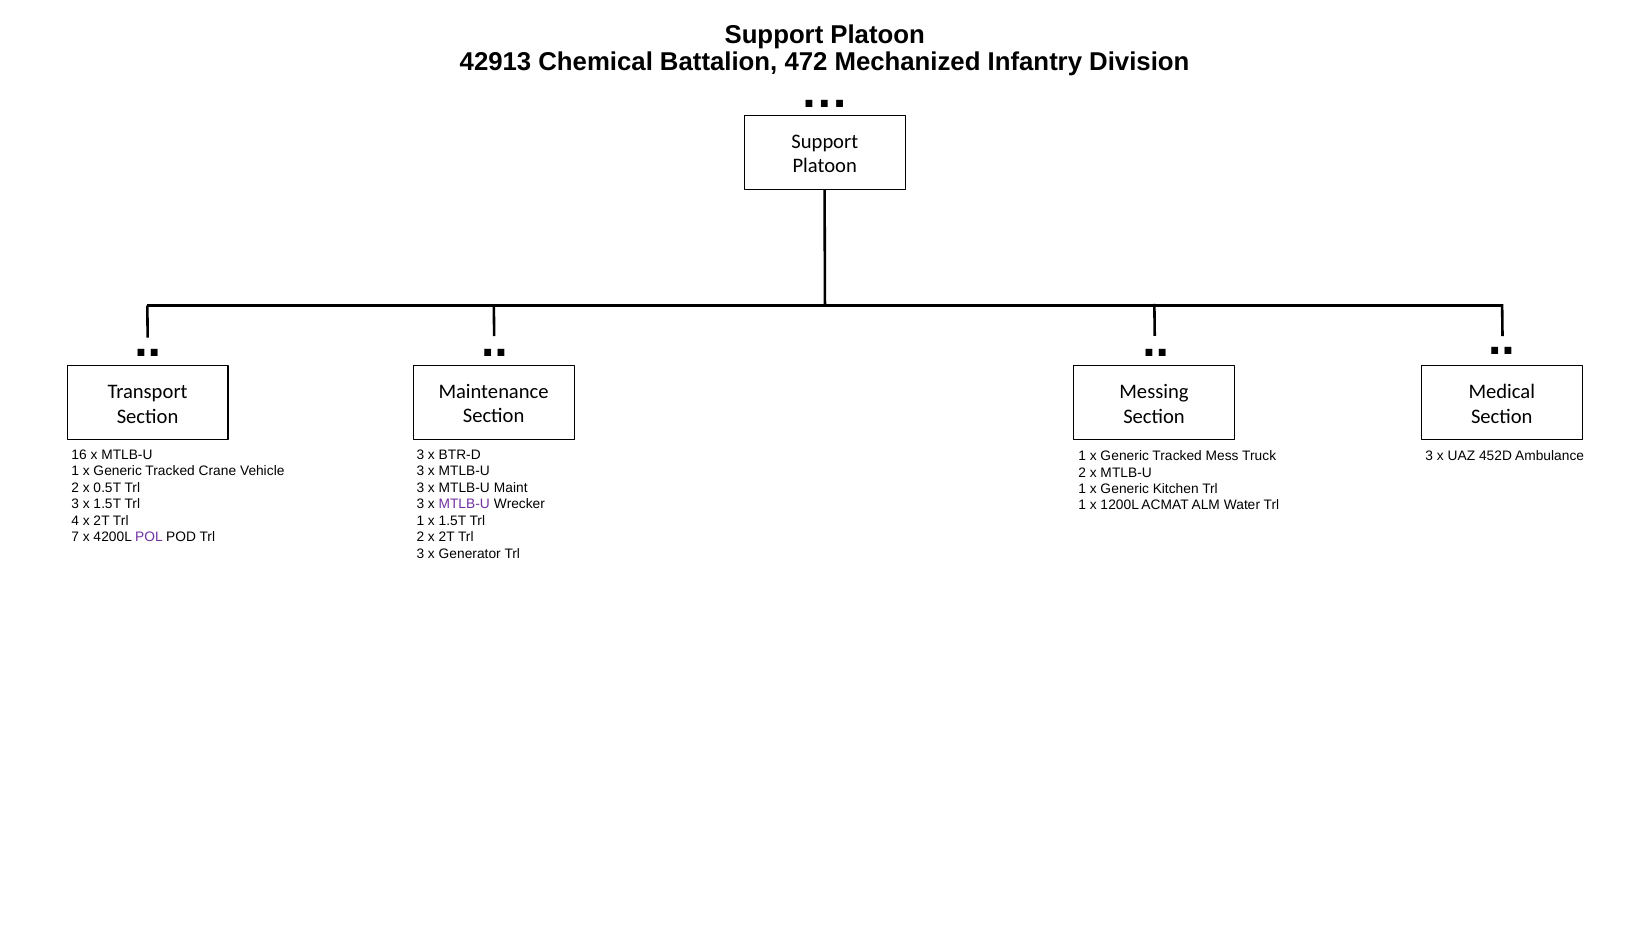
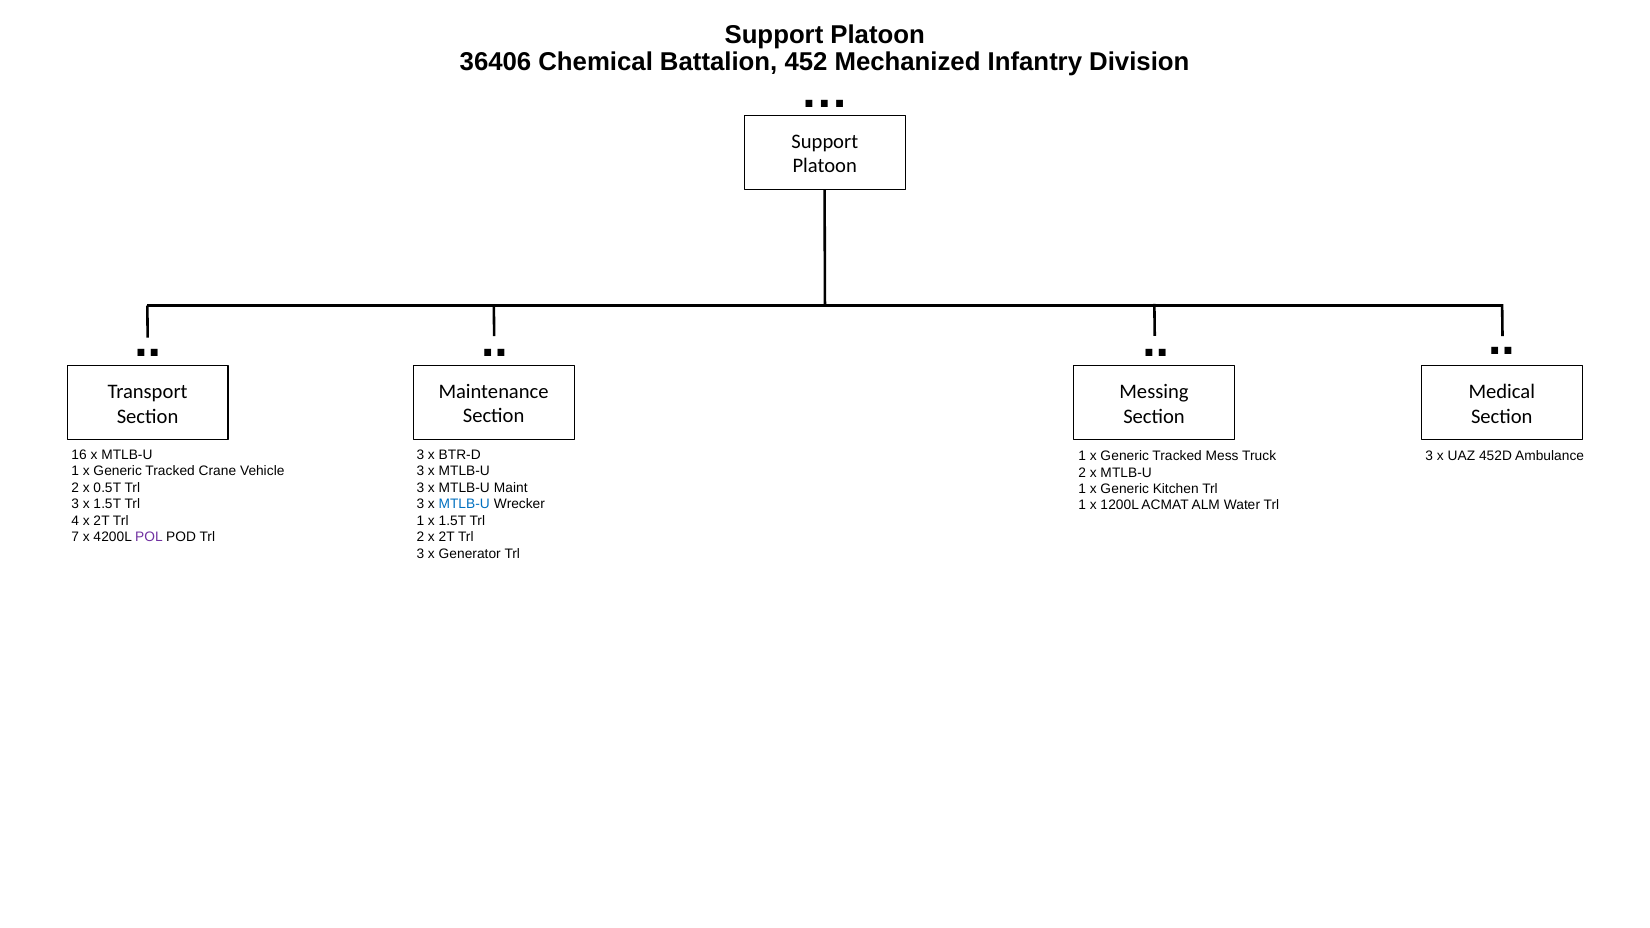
42913: 42913 -> 36406
472: 472 -> 452
MTLB-U at (464, 504) colour: purple -> blue
